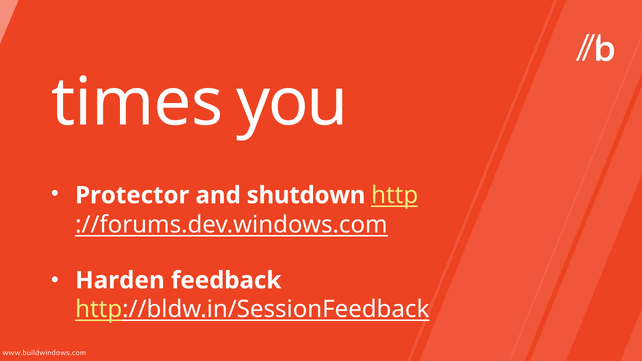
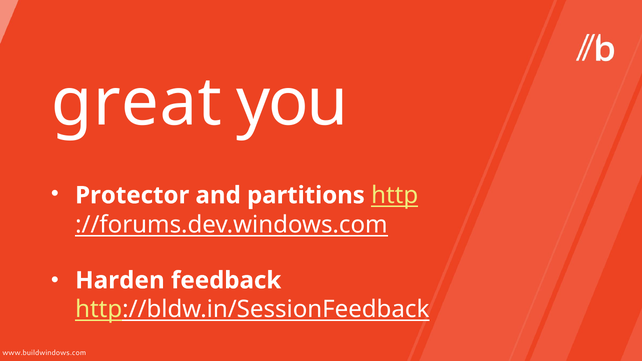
times: times -> great
shutdown: shutdown -> partitions
